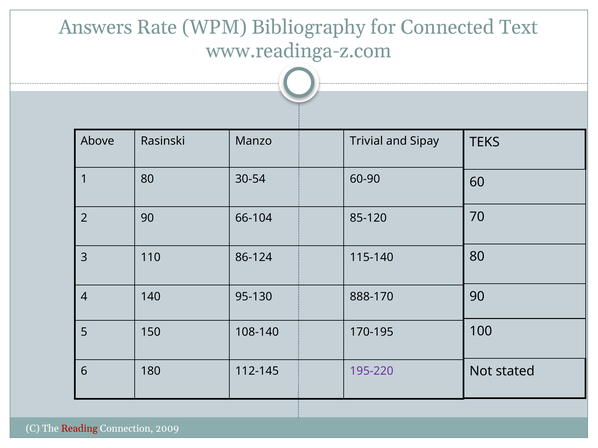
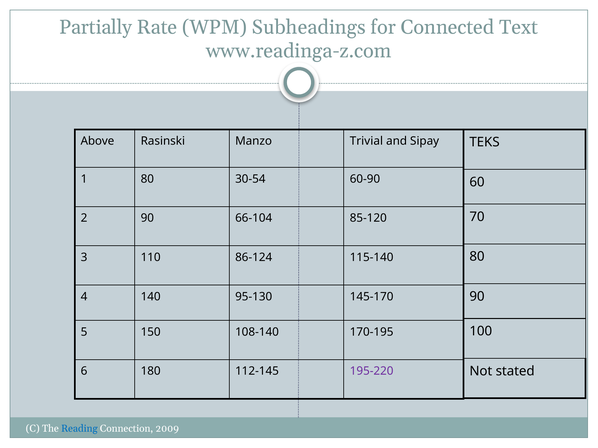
Answers: Answers -> Partially
Bibliography: Bibliography -> Subheadings
888-170: 888-170 -> 145-170
Reading colour: red -> blue
